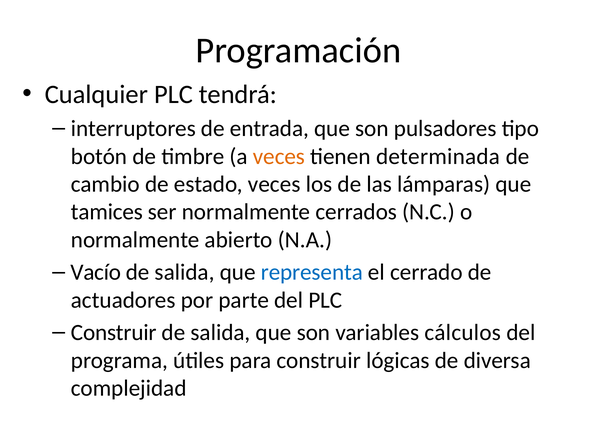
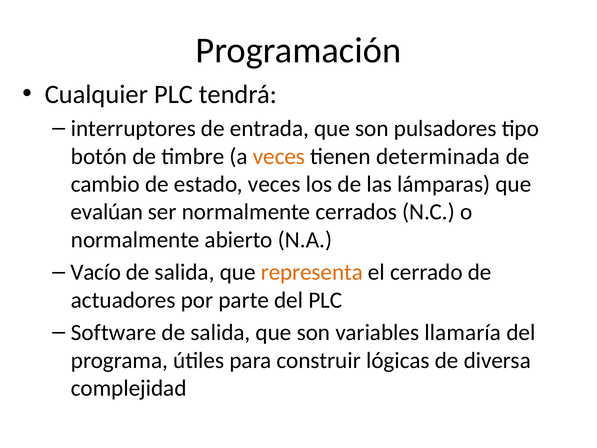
tamices: tamices -> evalúan
representa colour: blue -> orange
Construir at (114, 332): Construir -> Software
cálculos: cálculos -> llamaría
